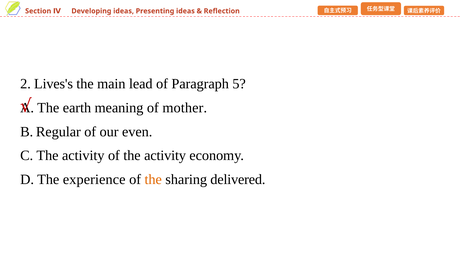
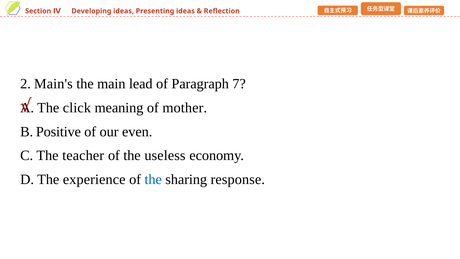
Lives's: Lives's -> Main's
5: 5 -> 7
earth: earth -> click
Regular: Regular -> Positive
C The activity: activity -> teacher
of the activity: activity -> useless
the at (153, 179) colour: orange -> blue
delivered: delivered -> response
